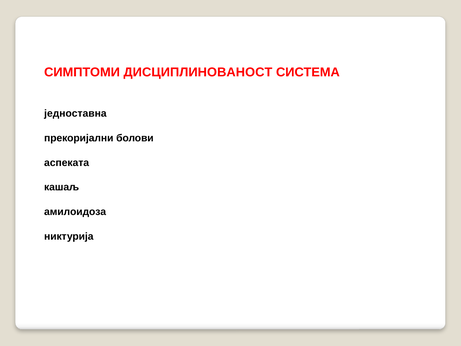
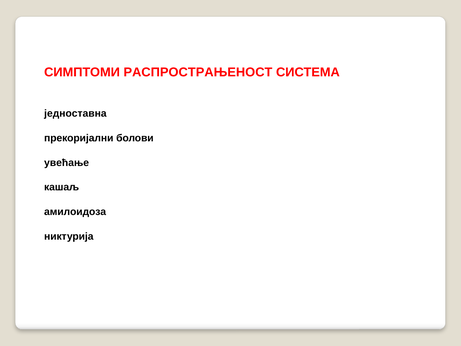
ДИСЦИПЛИНОВАНОСТ: ДИСЦИПЛИНОВАНОСТ -> РАСПРОСТРАЊЕНОСТ
аспеката: аспеката -> увећање
